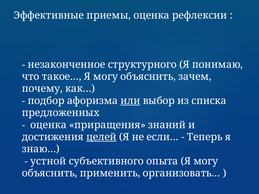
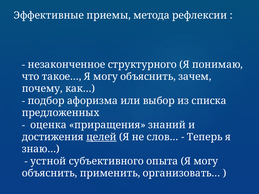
приемы оценка: оценка -> метода
или underline: present -> none
если…: если… -> слов…
